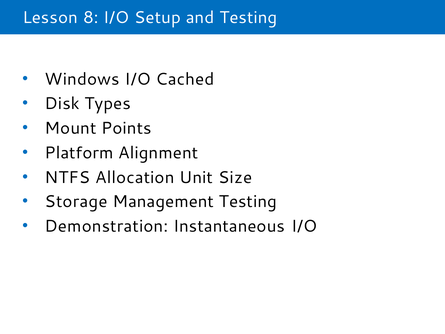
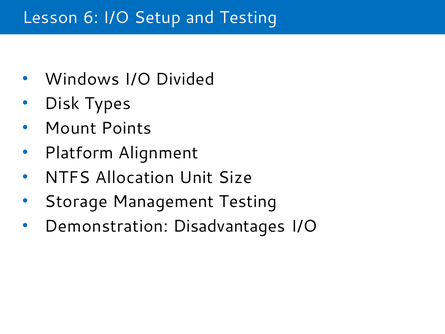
8: 8 -> 6
Cached: Cached -> Divided
Instantaneous: Instantaneous -> Disadvantages
